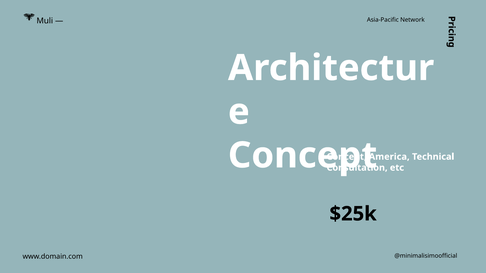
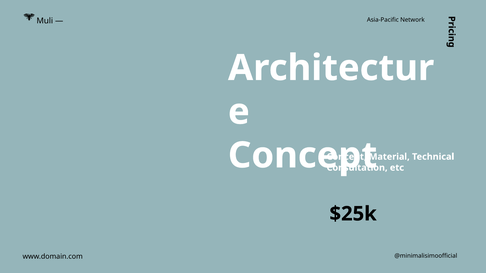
America: America -> Material
